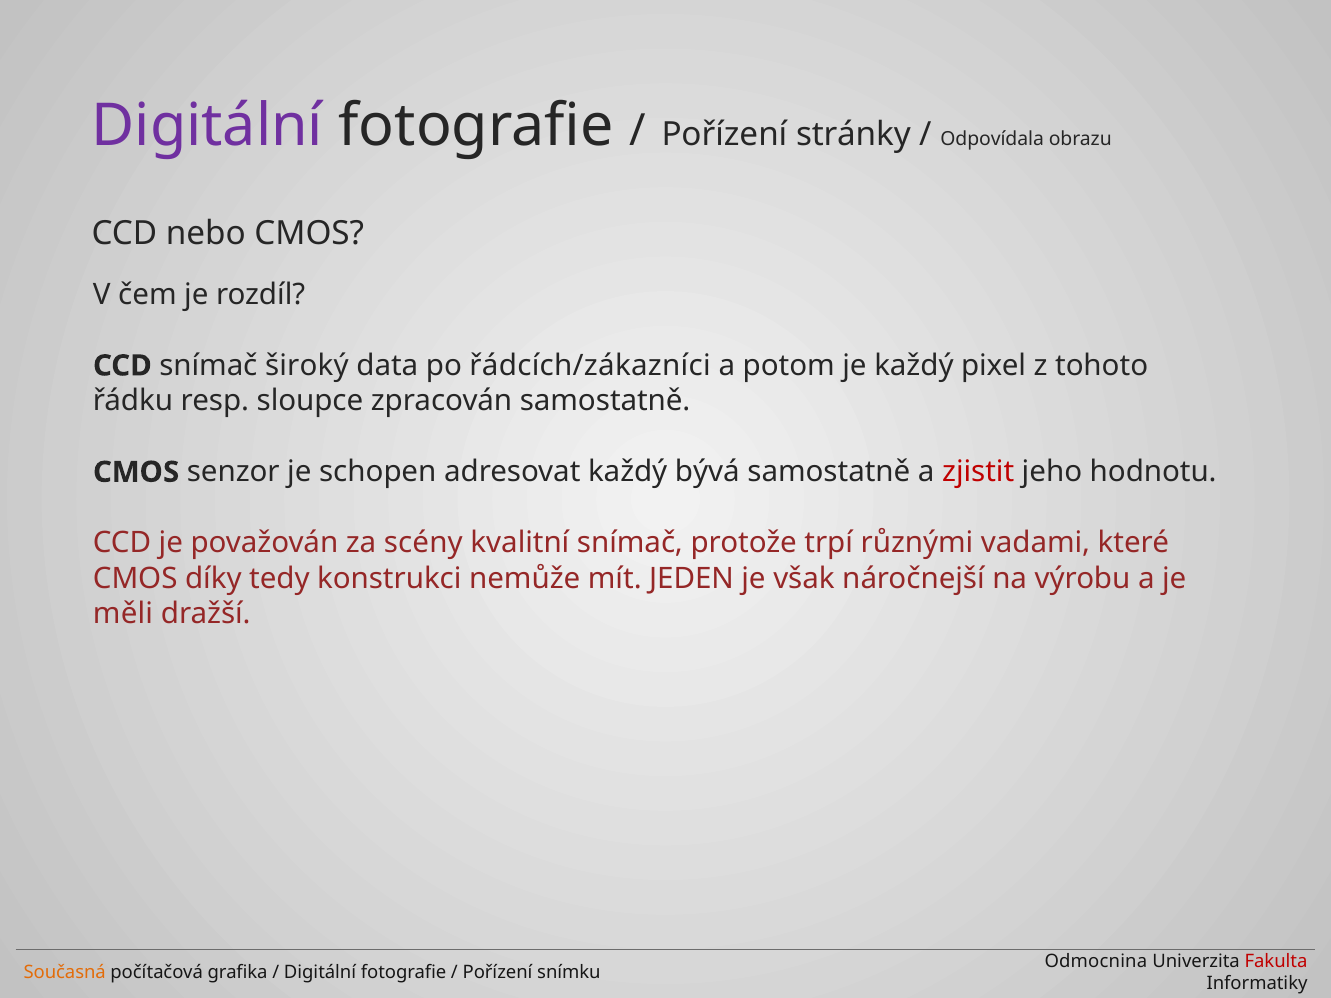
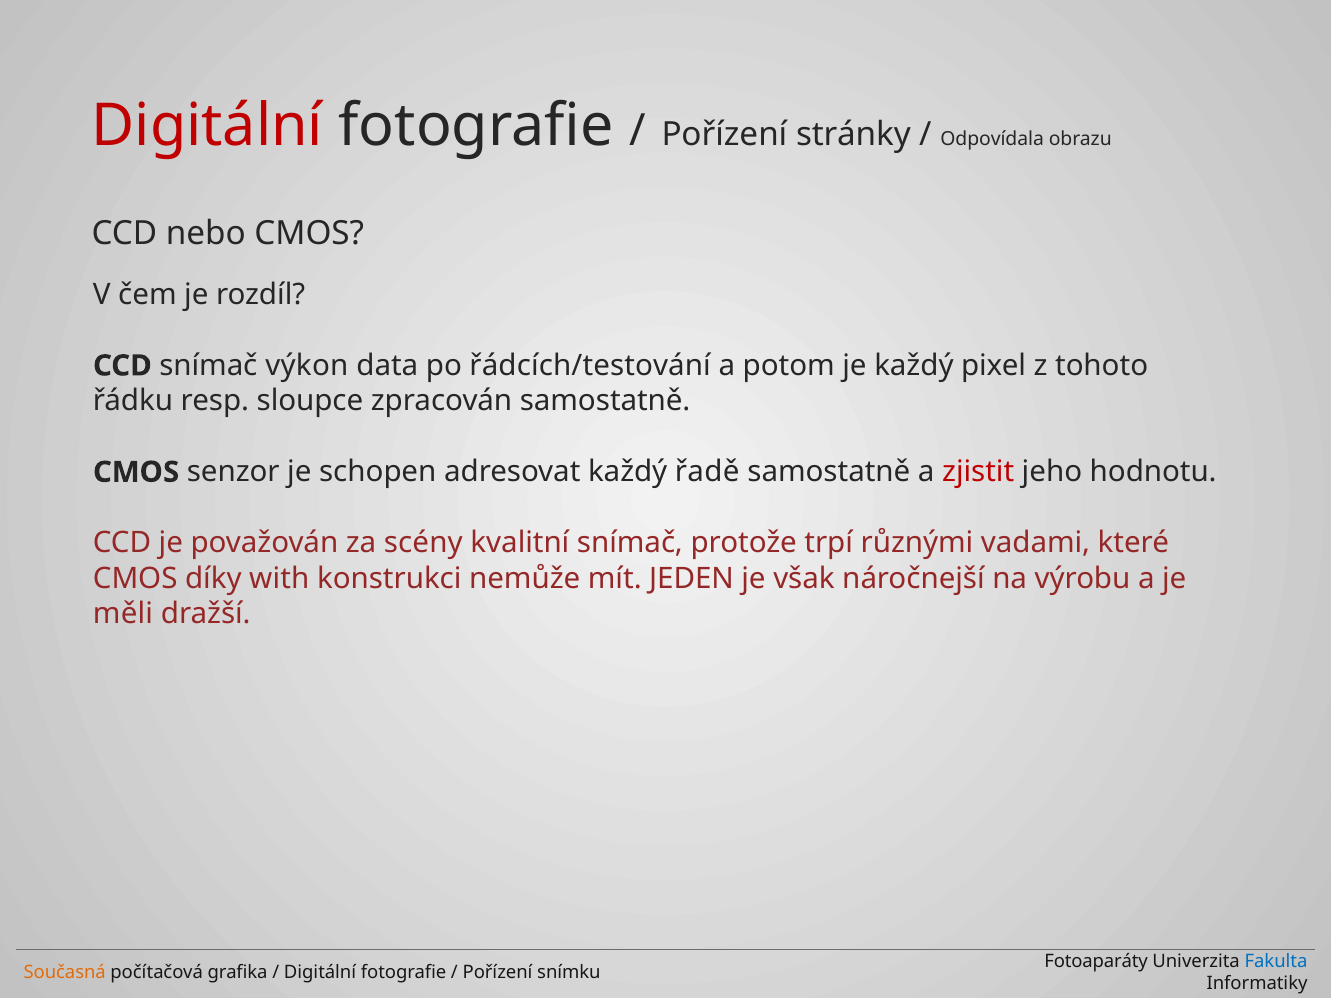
Digitální at (207, 126) colour: purple -> red
široký: široký -> výkon
řádcích/zákazníci: řádcích/zákazníci -> řádcích/testování
bývá: bývá -> řadě
tedy: tedy -> with
Odmocnina: Odmocnina -> Fotoaparáty
Fakulta colour: red -> blue
